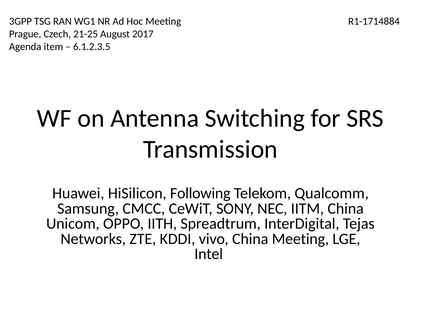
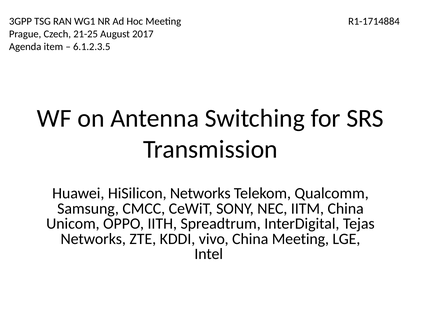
HiSilicon Following: Following -> Networks
